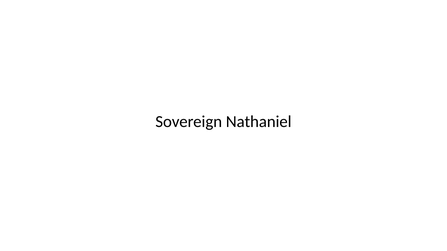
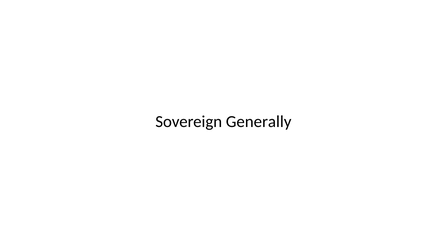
Nathaniel: Nathaniel -> Generally
